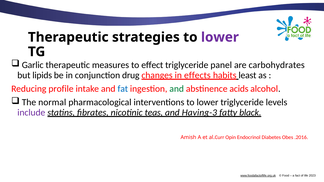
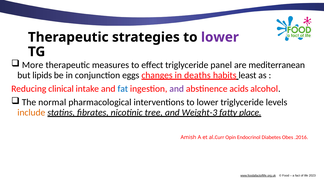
Garlic: Garlic -> More
carbohydrates: carbohydrates -> mediterranean
drug: drug -> eggs
effects: effects -> deaths
profile: profile -> clinical
and at (177, 89) colour: green -> purple
include colour: purple -> orange
teas: teas -> tree
Having-3: Having-3 -> Weight-3
black: black -> place
